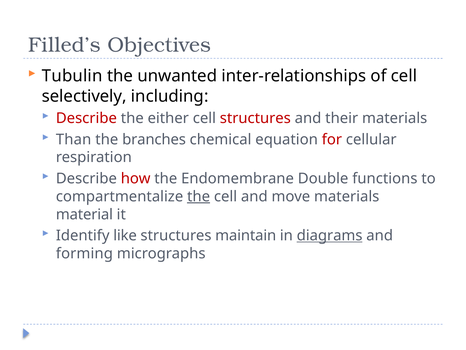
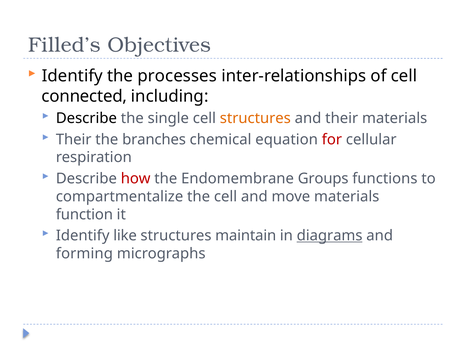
Tubulin at (72, 76): Tubulin -> Identify
unwanted: unwanted -> processes
selectively: selectively -> connected
Describe at (86, 118) colour: red -> black
either: either -> single
structures at (255, 118) colour: red -> orange
Than at (74, 139): Than -> Their
Double: Double -> Groups
the at (199, 196) underline: present -> none
material: material -> function
